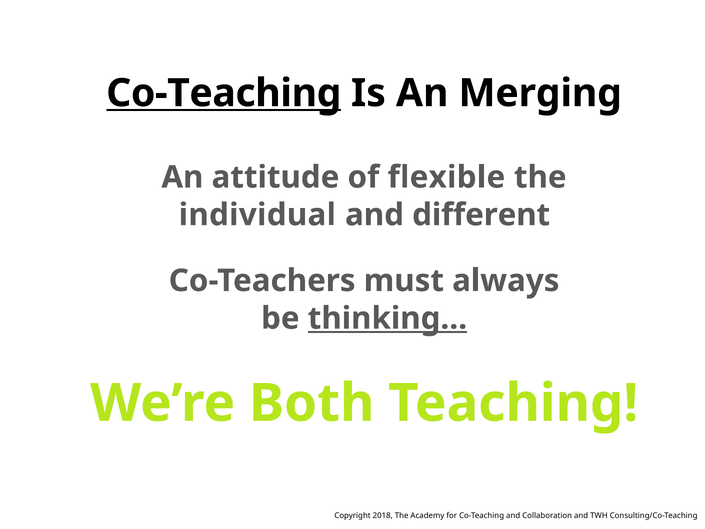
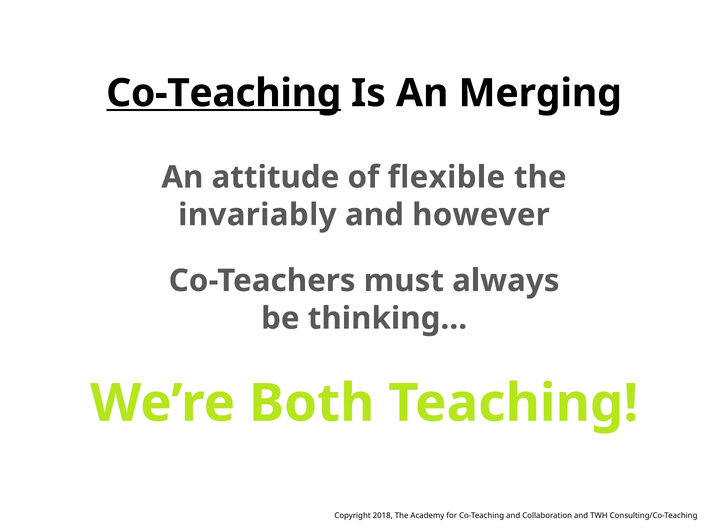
individual: individual -> invariably
different: different -> however
thinking… underline: present -> none
